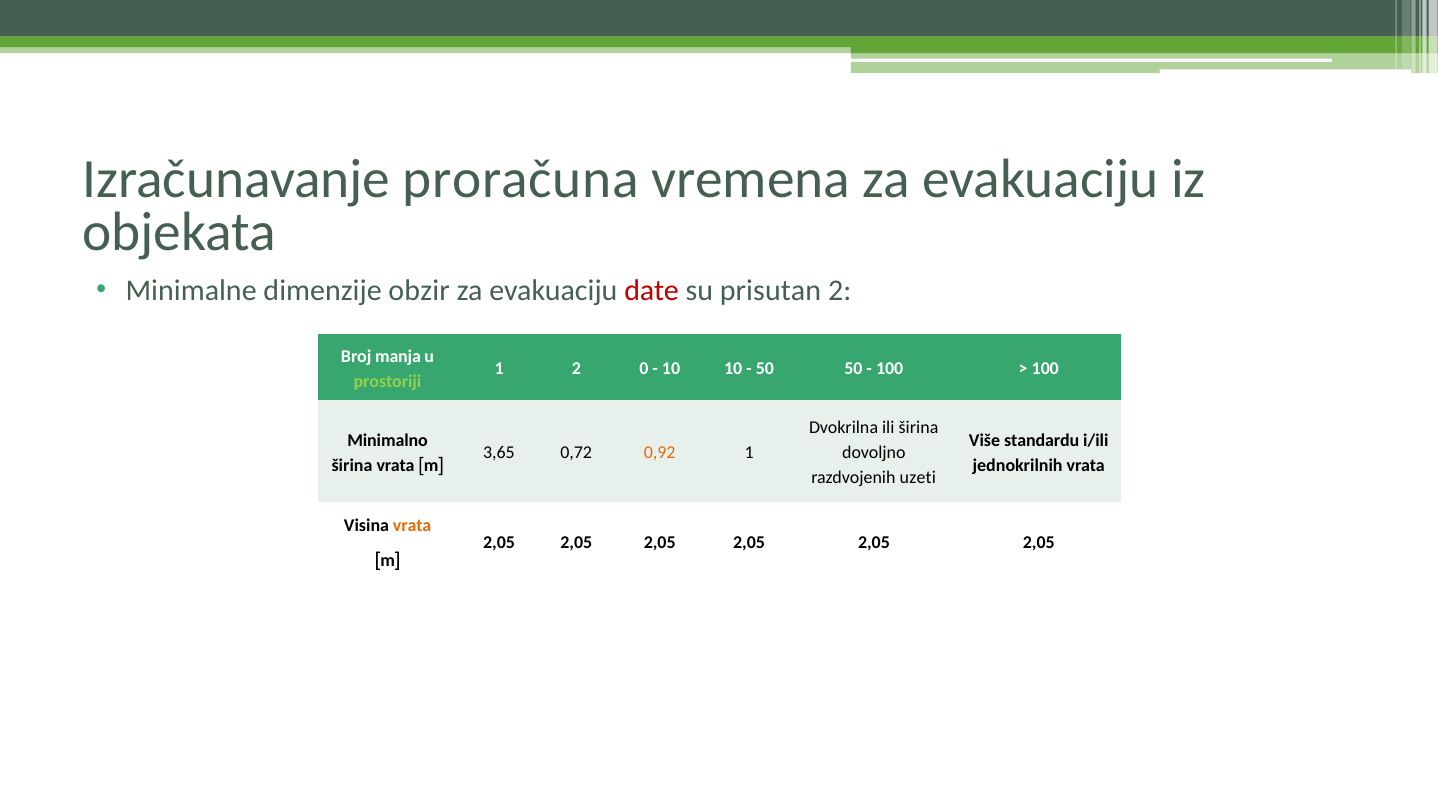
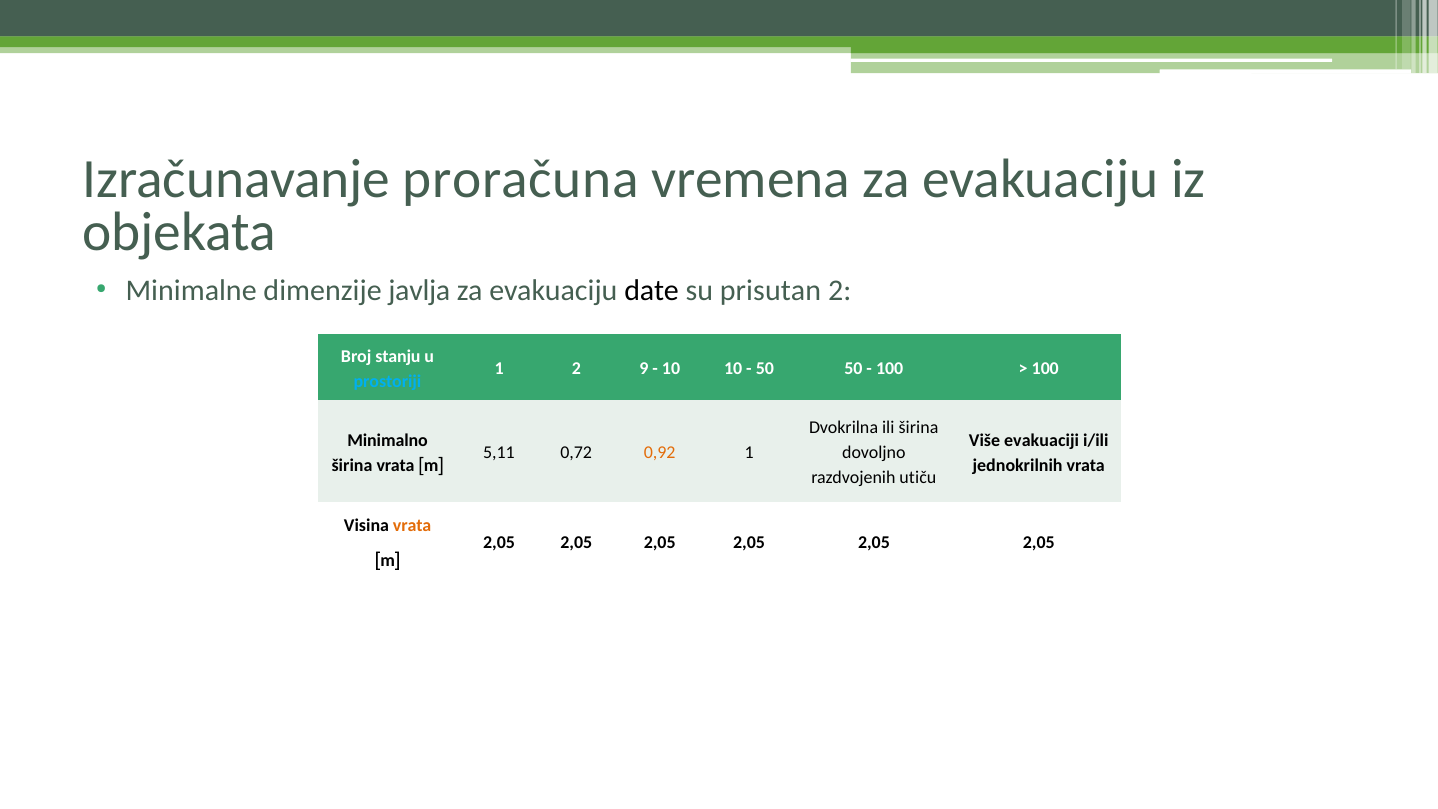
obzir: obzir -> javlja
date colour: red -> black
manja: manja -> stanju
0: 0 -> 9
prostoriji colour: light green -> light blue
standardu: standardu -> evakuaciji
3,65: 3,65 -> 5,11
uzeti: uzeti -> utiču
